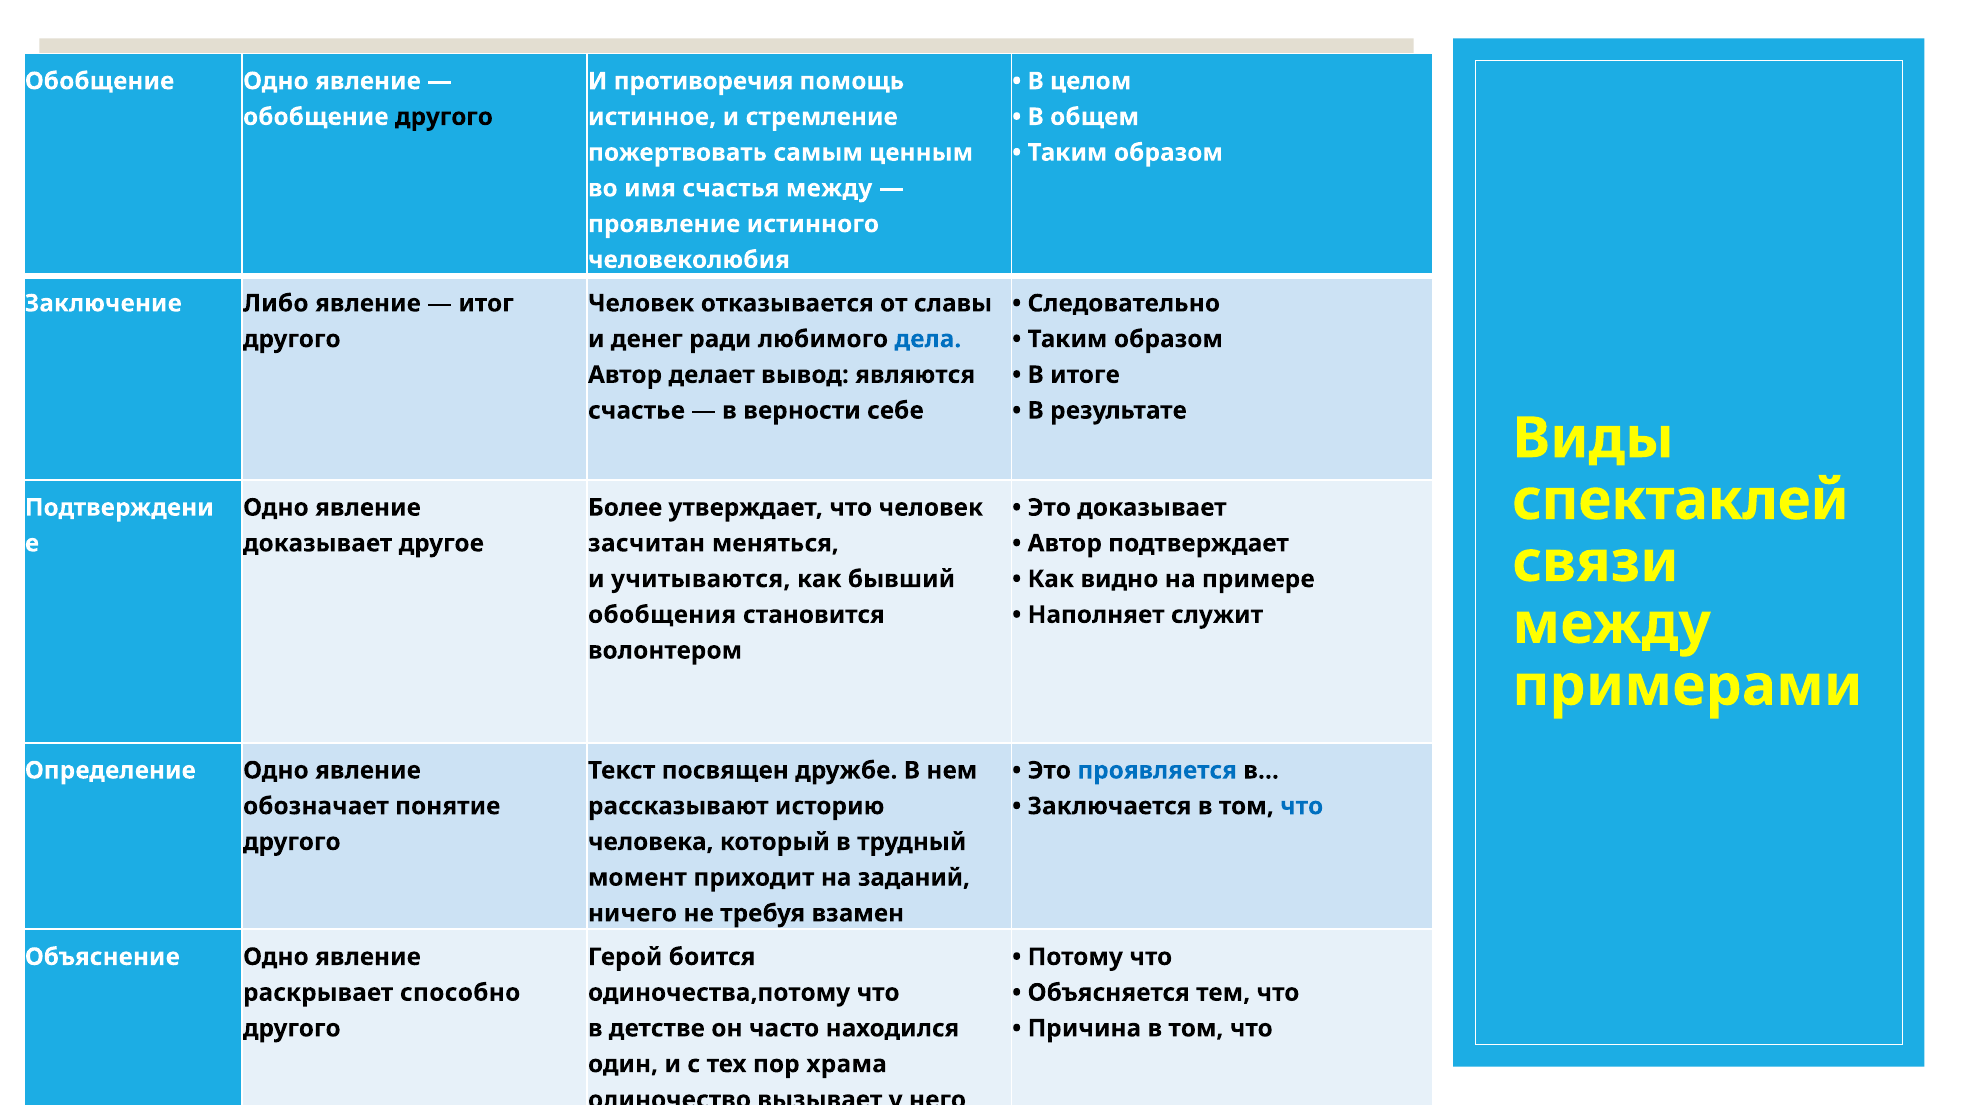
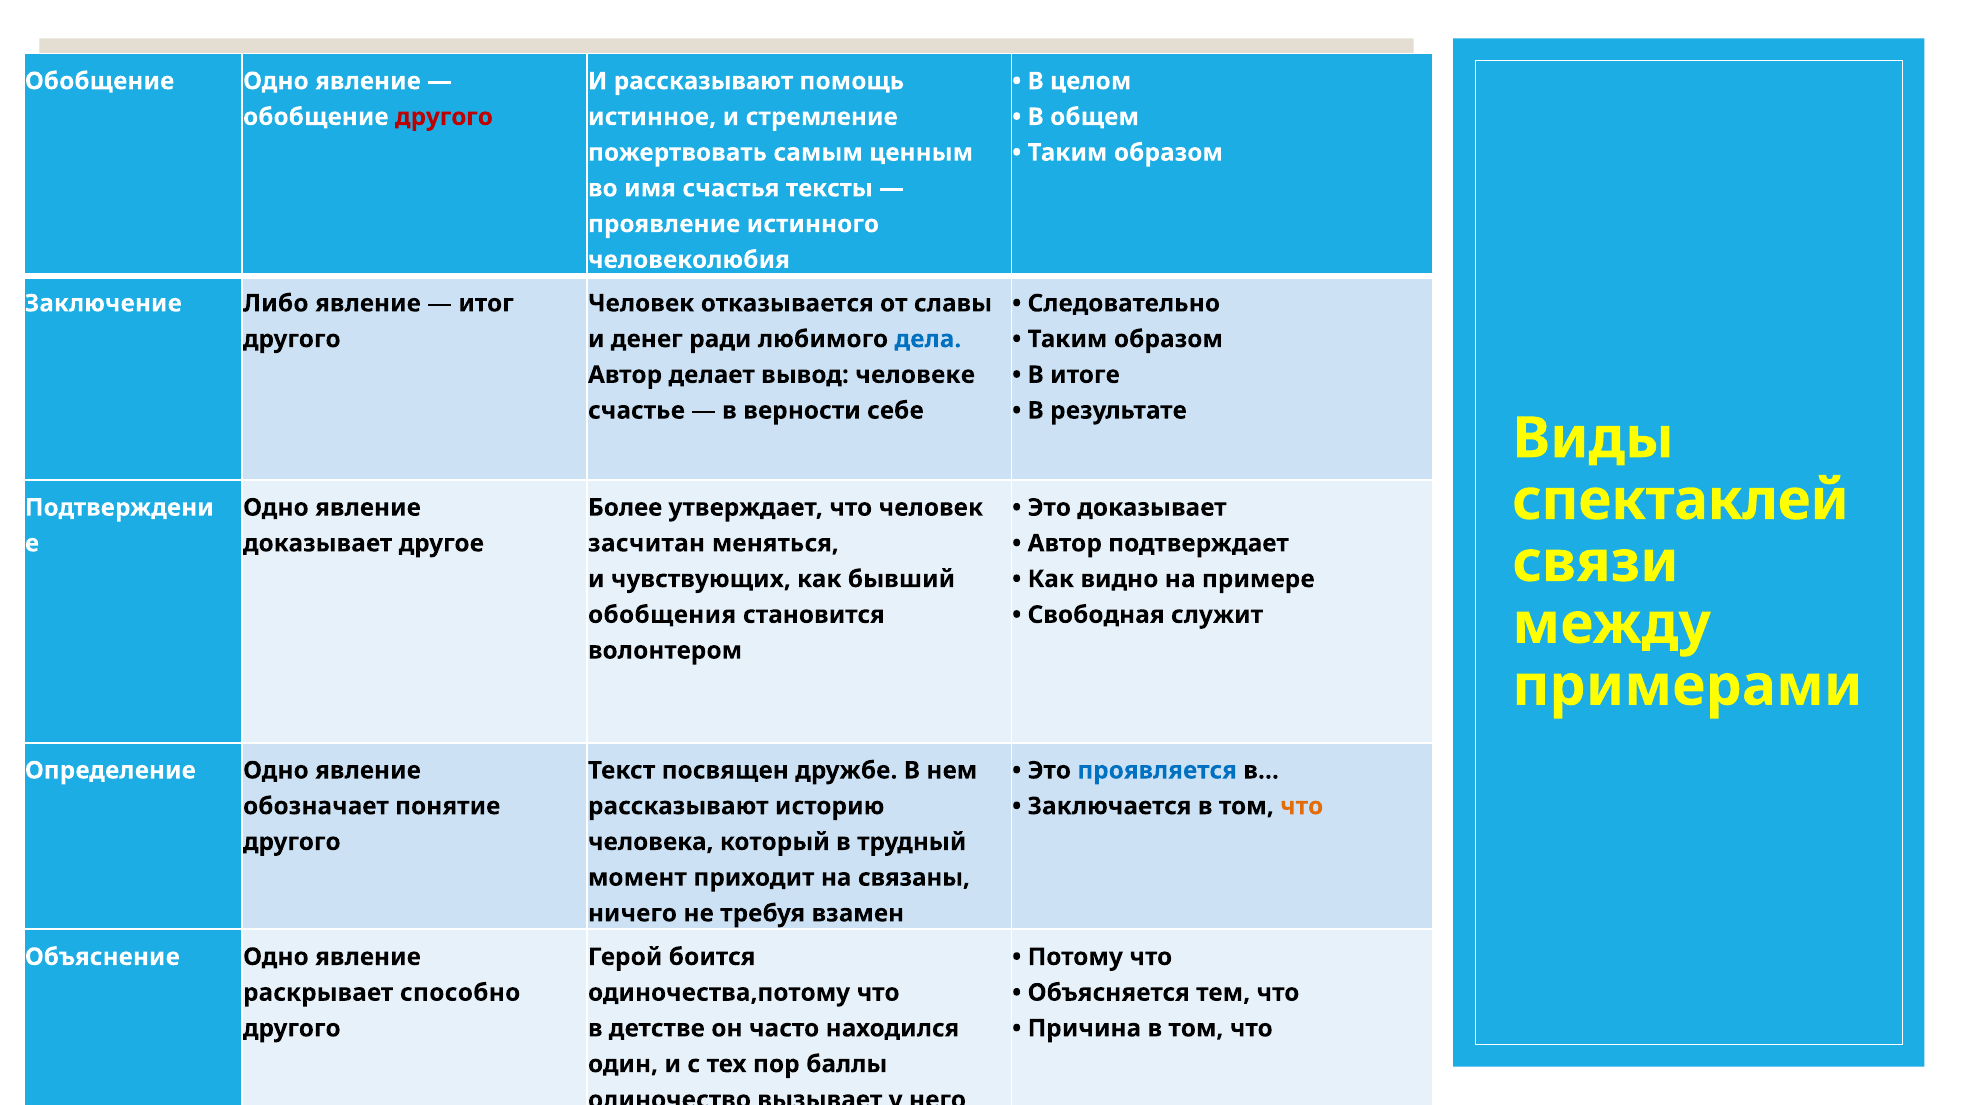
И противоречия: противоречия -> рассказывают
другого at (444, 117) colour: black -> red
счастья между: между -> тексты
являются: являются -> человеке
учитываются: учитываются -> чувствующих
Наполняет: Наполняет -> Свободная
что at (1302, 806) colour: blue -> orange
заданий: заданий -> связаны
храма: храма -> баллы
